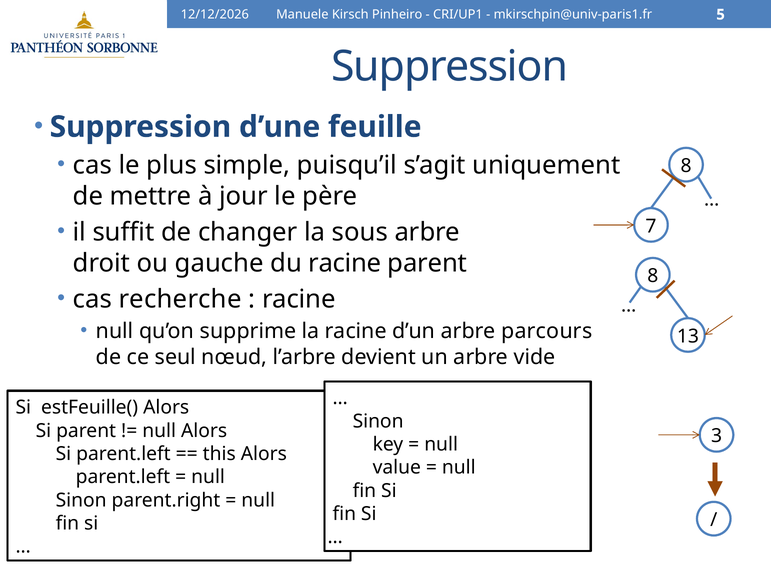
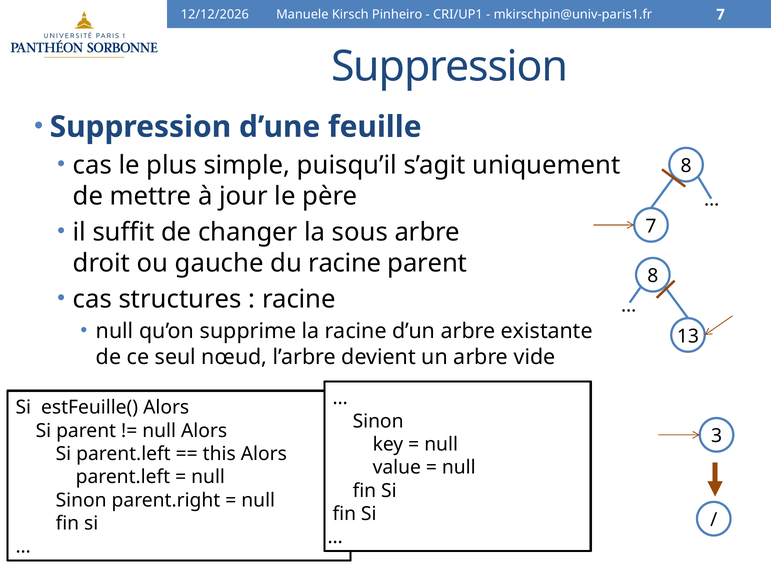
mkirschpin@univ-paris1.fr 5: 5 -> 7
recherche: recherche -> structures
parcours: parcours -> existante
